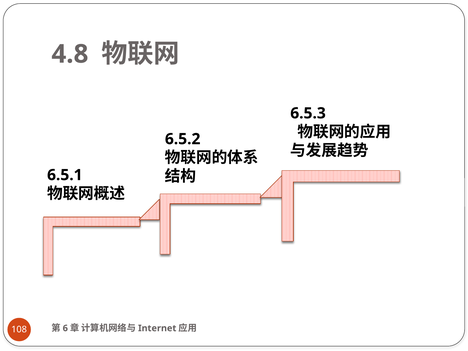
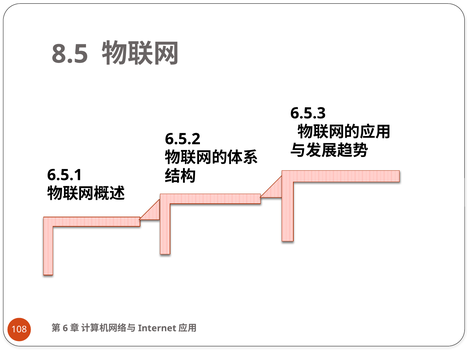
4.8: 4.8 -> 8.5
